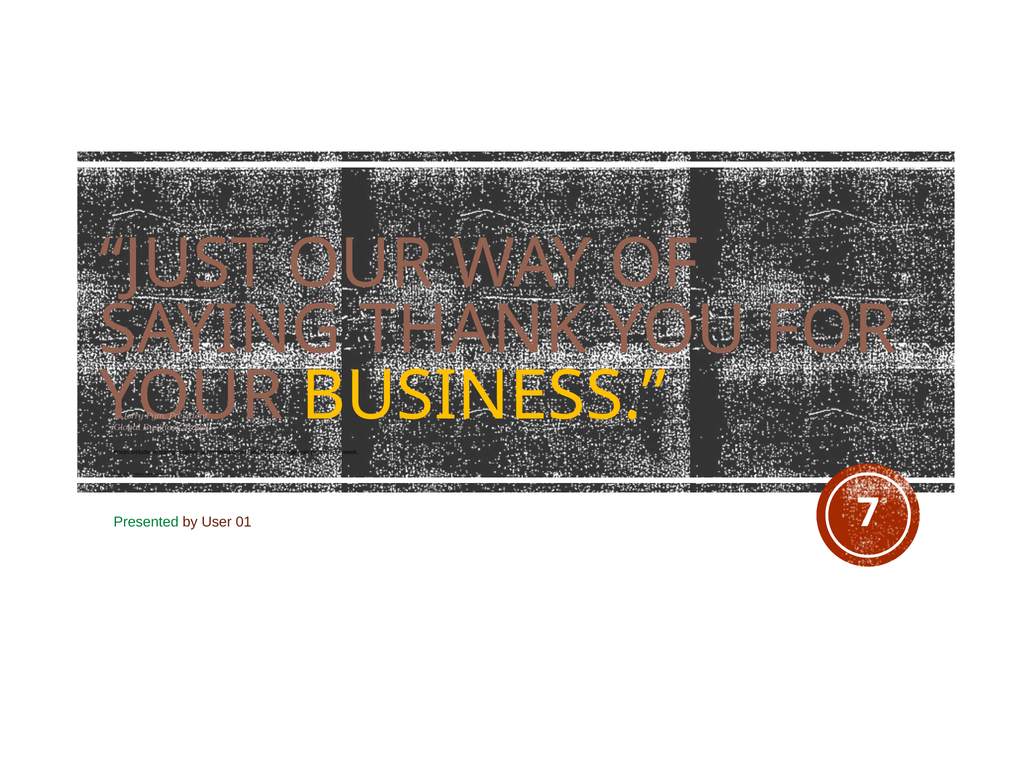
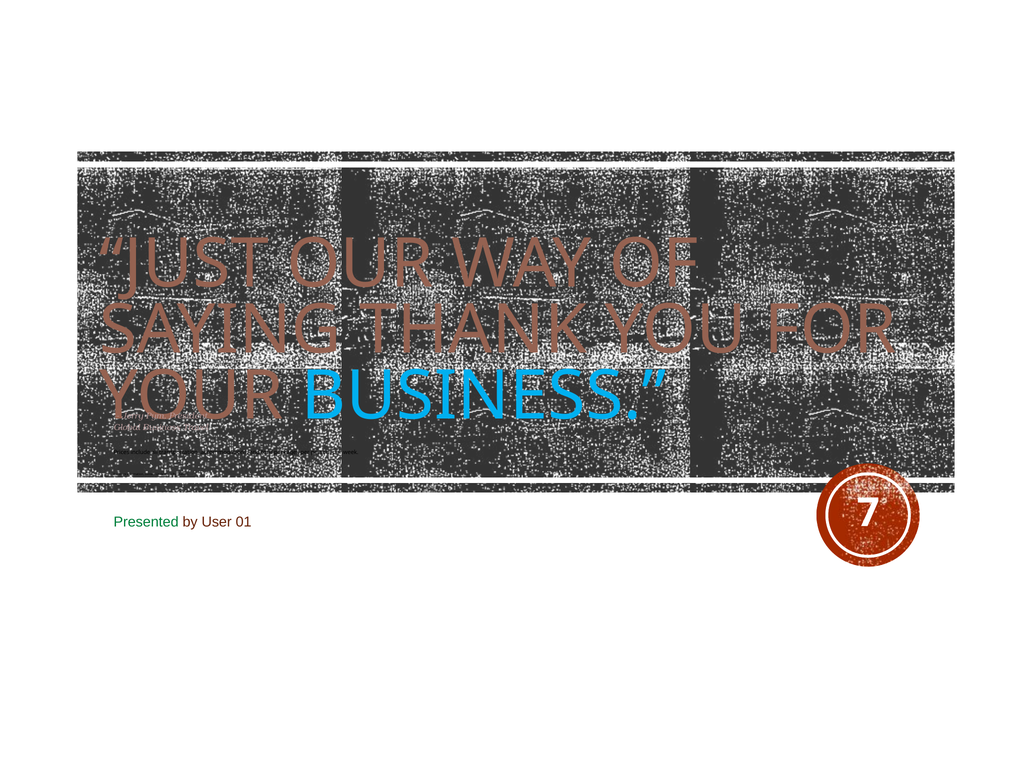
BUSINESS at (484, 396) colour: yellow -> light blue
